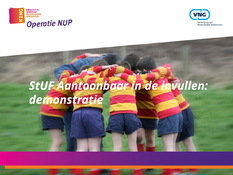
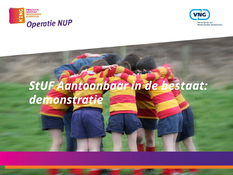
invullen: invullen -> bestaat
